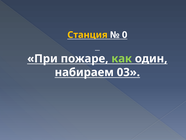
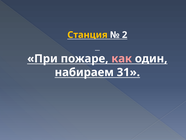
0: 0 -> 2
как colour: light green -> pink
03: 03 -> 31
